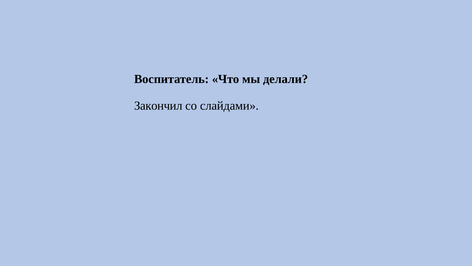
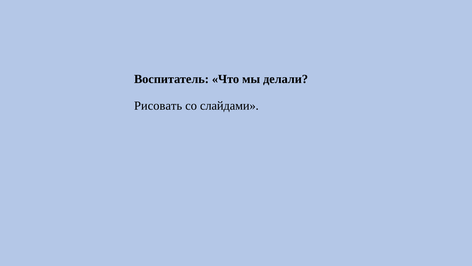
Закончил: Закончил -> Рисовать
